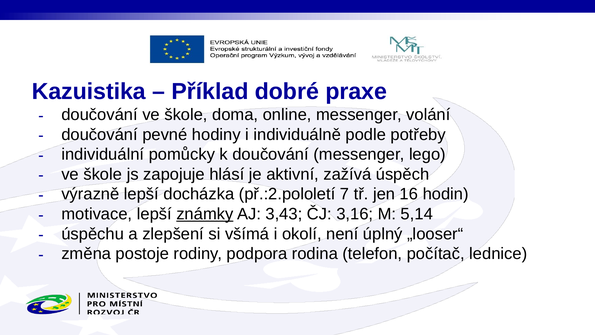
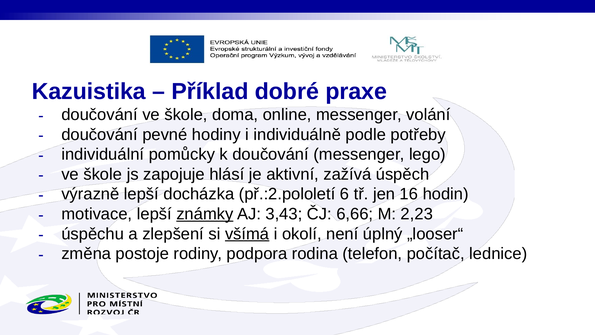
7: 7 -> 6
3,16: 3,16 -> 6,66
5,14: 5,14 -> 2,23
všímá underline: none -> present
